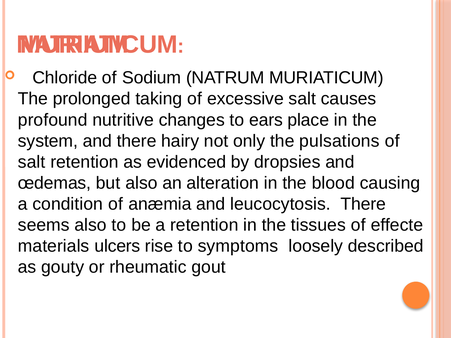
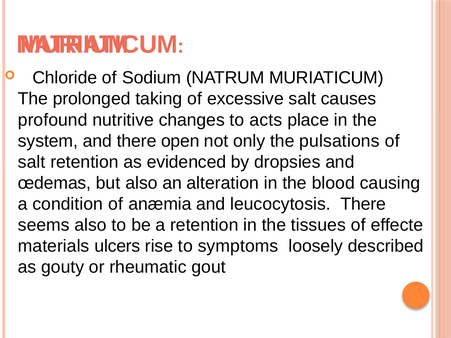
ears: ears -> acts
hairy: hairy -> open
